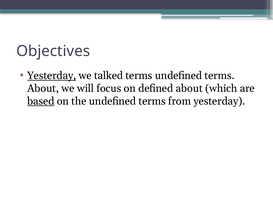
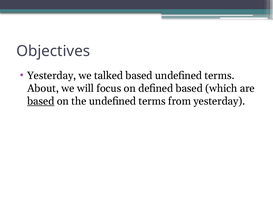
Yesterday at (52, 76) underline: present -> none
talked terms: terms -> based
defined about: about -> based
